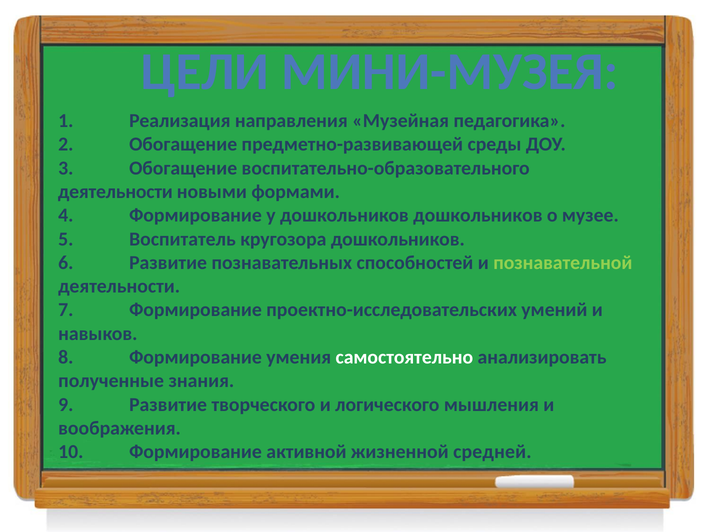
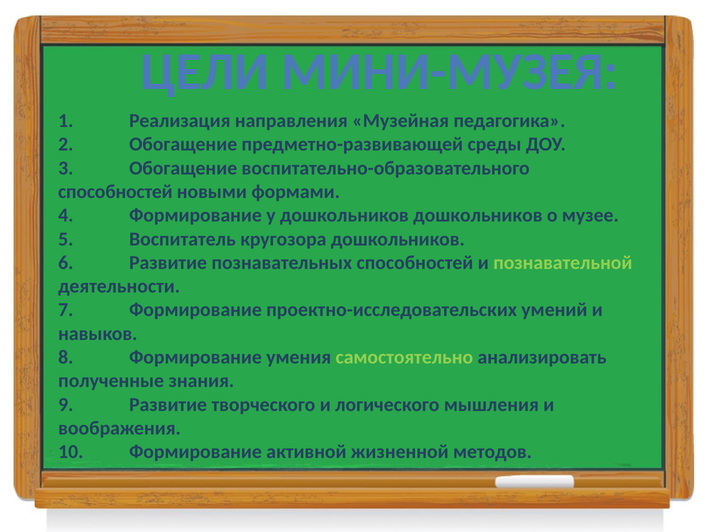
деятельности at (115, 192): деятельности -> способностей
самостоятельно colour: white -> light green
средней: средней -> методов
